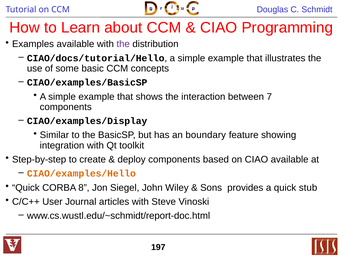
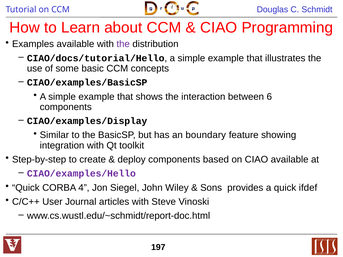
7: 7 -> 6
CIAO/examples/Hello colour: orange -> purple
8: 8 -> 4
stub: stub -> ifdef
